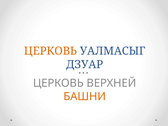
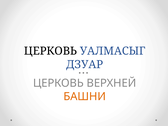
ЦЕРКОВЬ at (51, 51) colour: orange -> black
